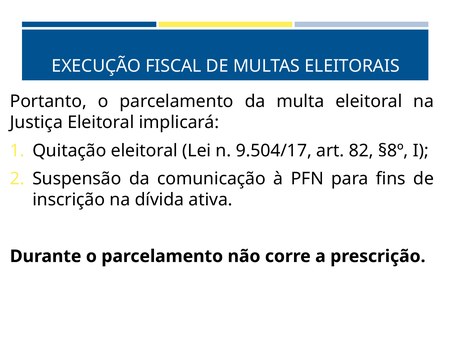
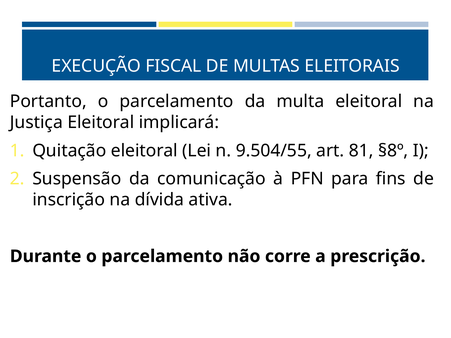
9.504/17: 9.504/17 -> 9.504/55
82: 82 -> 81
